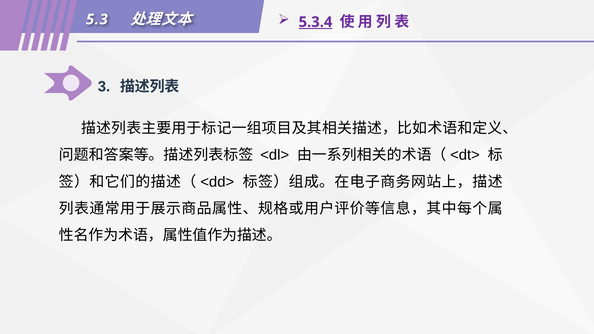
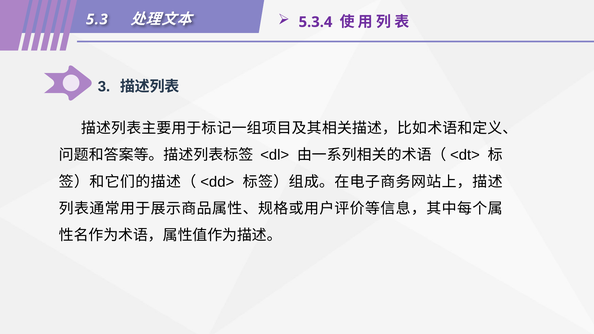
5.3.4 underline: present -> none
